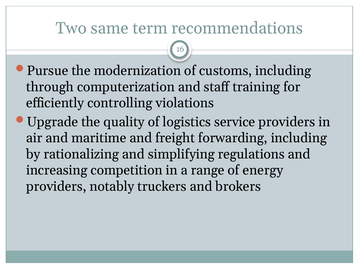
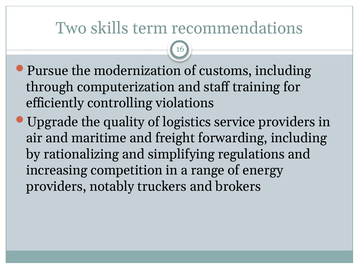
same: same -> skills
